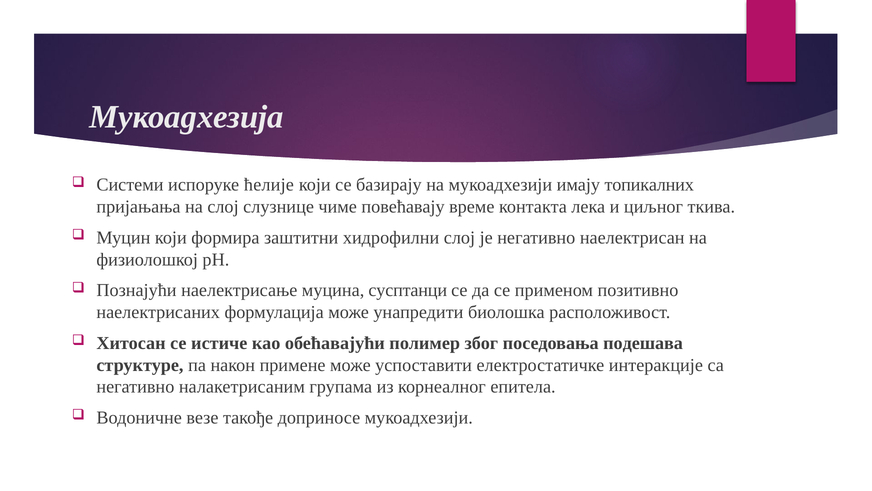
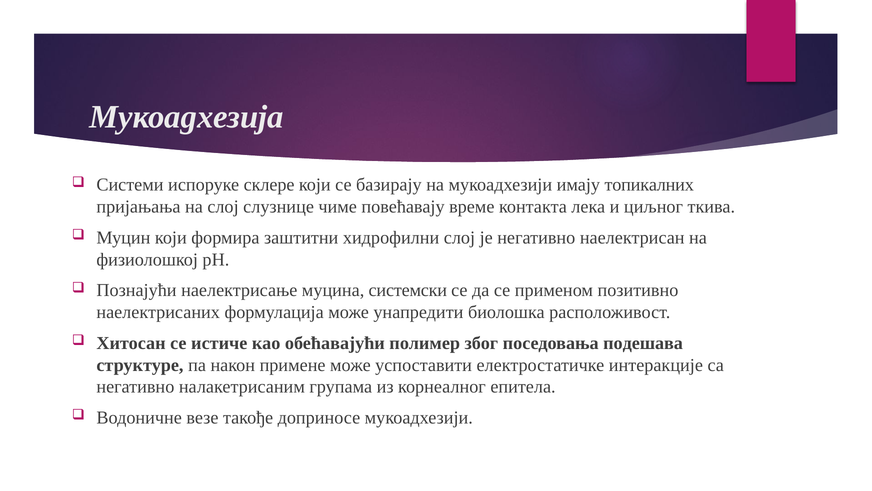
ћелије: ћелије -> склере
сусптанци: сусптанци -> системски
